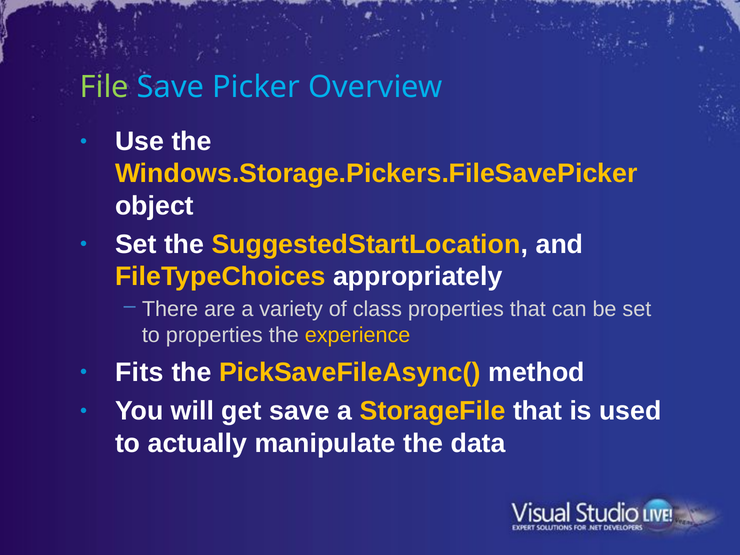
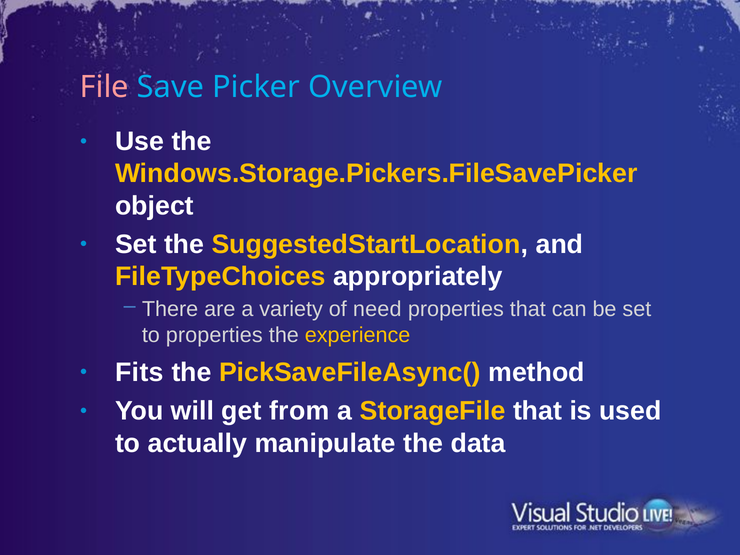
File colour: light green -> pink
class: class -> need
get save: save -> from
